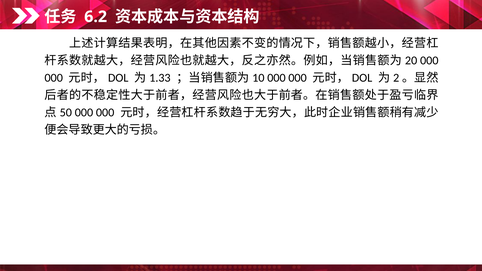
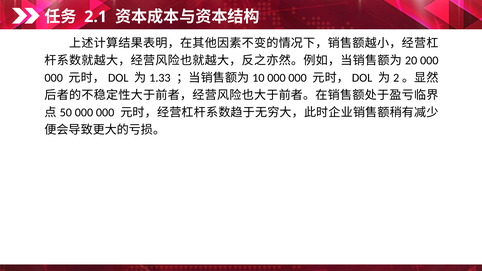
6.2: 6.2 -> 2.1
